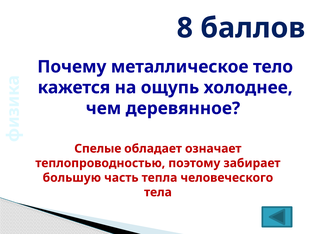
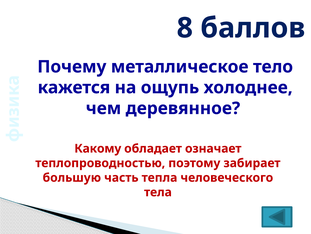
Спелые: Спелые -> Какому
